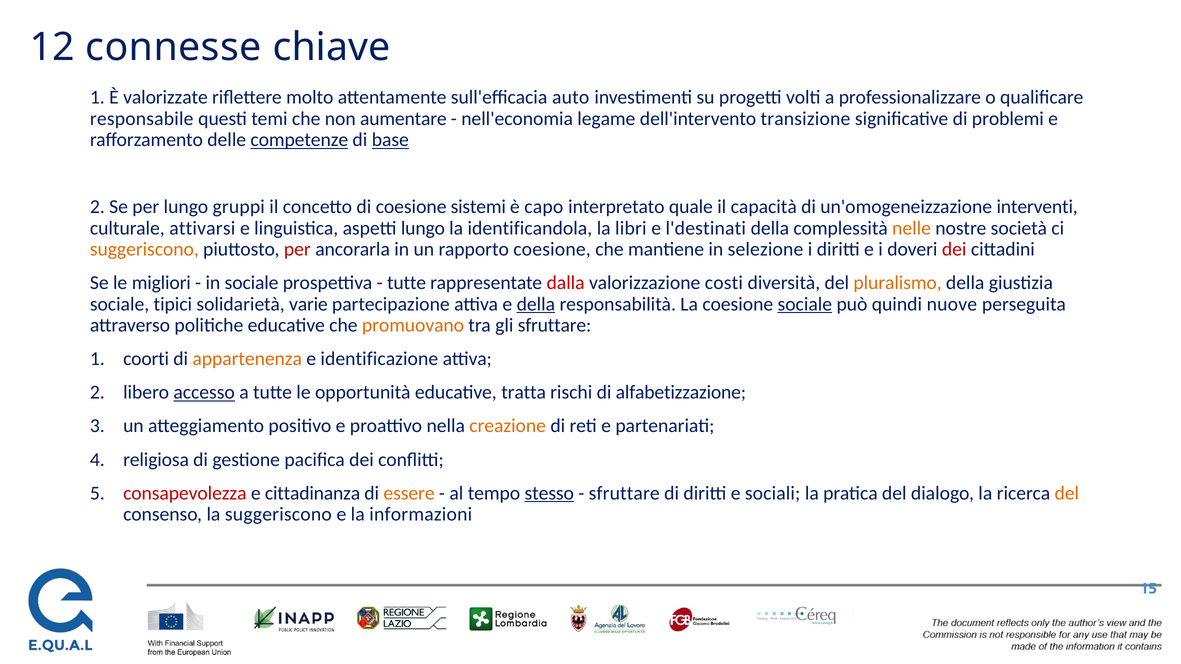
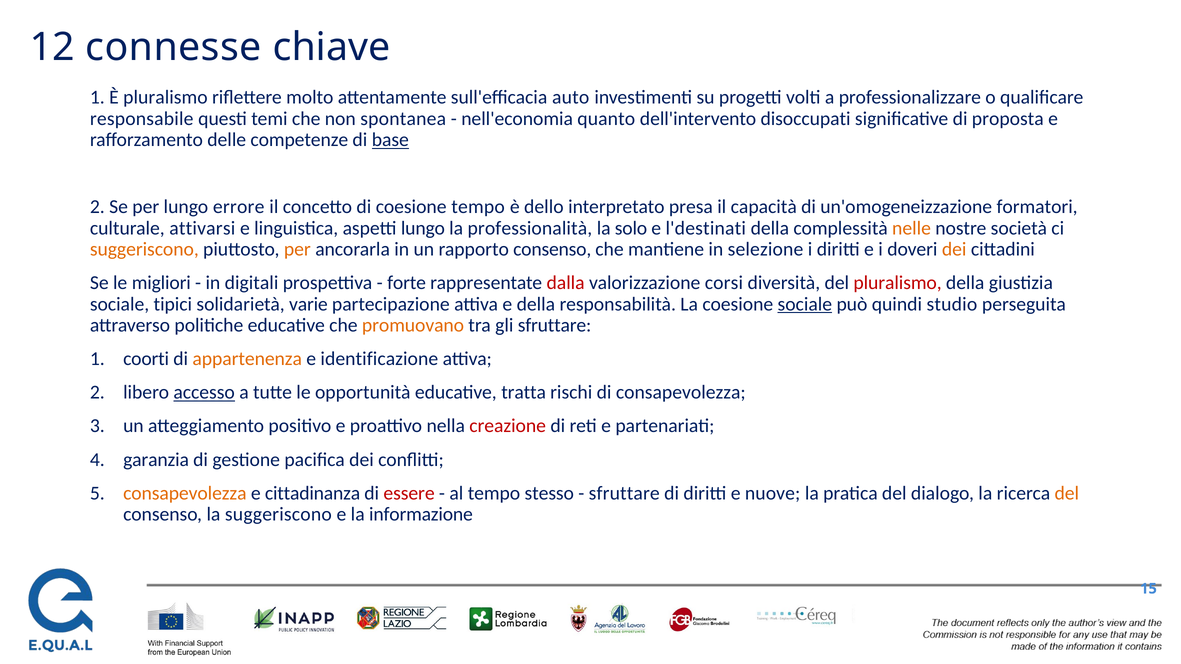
È valorizzate: valorizzate -> pluralismo
aumentare: aumentare -> spontanea
legame: legame -> quanto
transizione: transizione -> disoccupati
problemi: problemi -> proposta
competenze underline: present -> none
gruppi: gruppi -> errore
coesione sistemi: sistemi -> tempo
capo: capo -> dello
quale: quale -> presa
interventi: interventi -> formatori
identificandola: identificandola -> professionalità
libri: libri -> solo
per at (297, 250) colour: red -> orange
rapporto coesione: coesione -> consenso
dei at (954, 250) colour: red -> orange
in sociale: sociale -> digitali
tutte at (407, 283): tutte -> forte
costi: costi -> corsi
pluralismo at (898, 283) colour: orange -> red
della at (536, 304) underline: present -> none
nuove: nuove -> studio
di alfabetizzazione: alfabetizzazione -> consapevolezza
creazione colour: orange -> red
religiosa: religiosa -> garanzia
consapevolezza at (185, 493) colour: red -> orange
essere colour: orange -> red
stesso underline: present -> none
sociali: sociali -> nuove
informazioni: informazioni -> informazione
